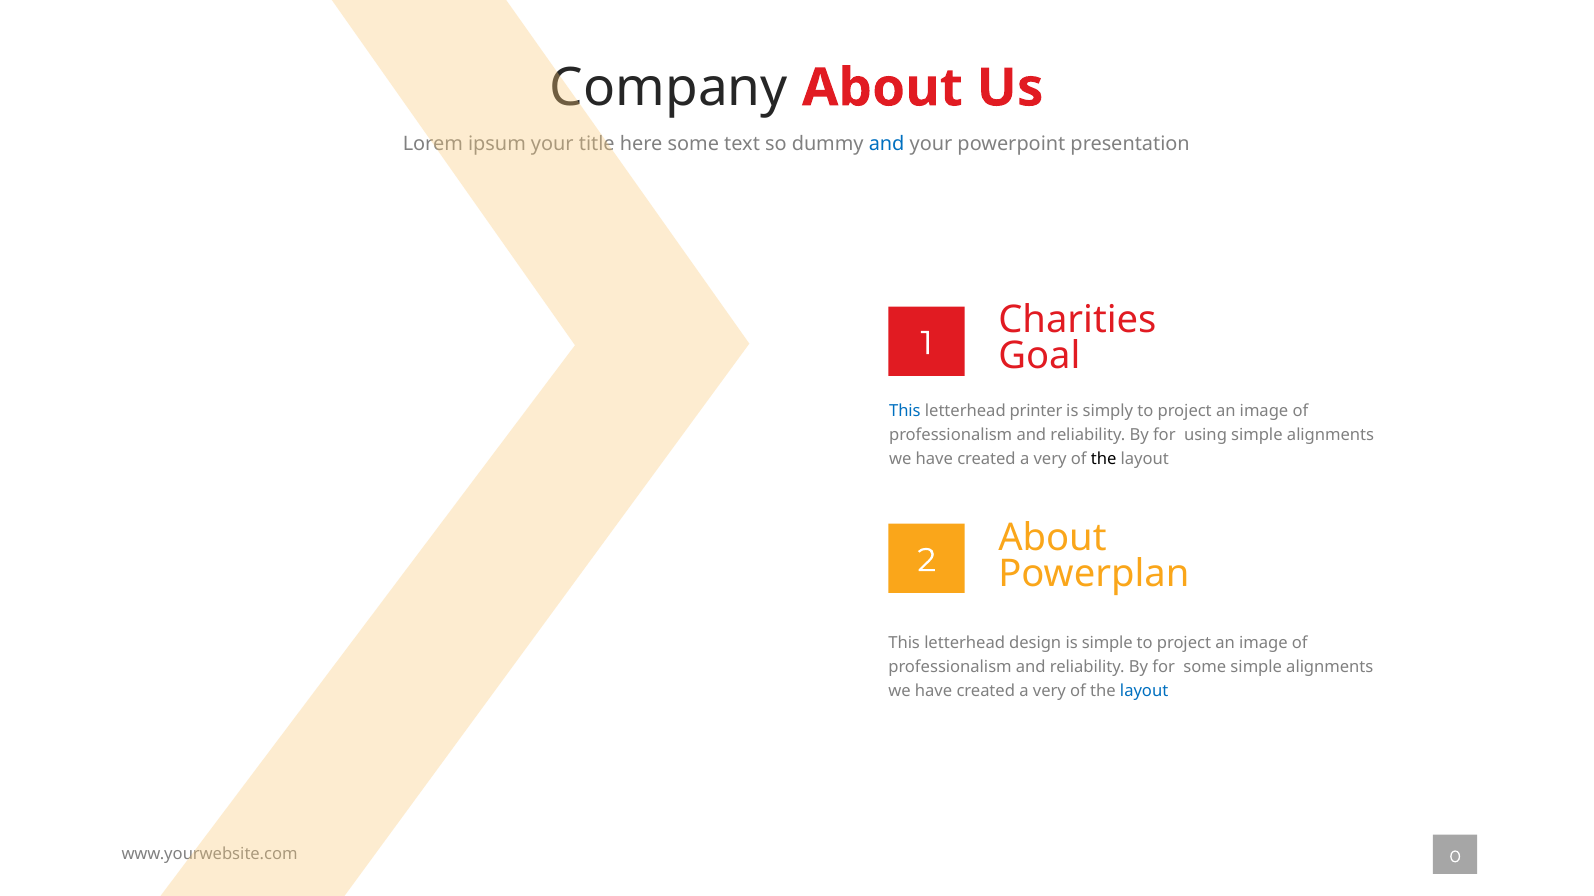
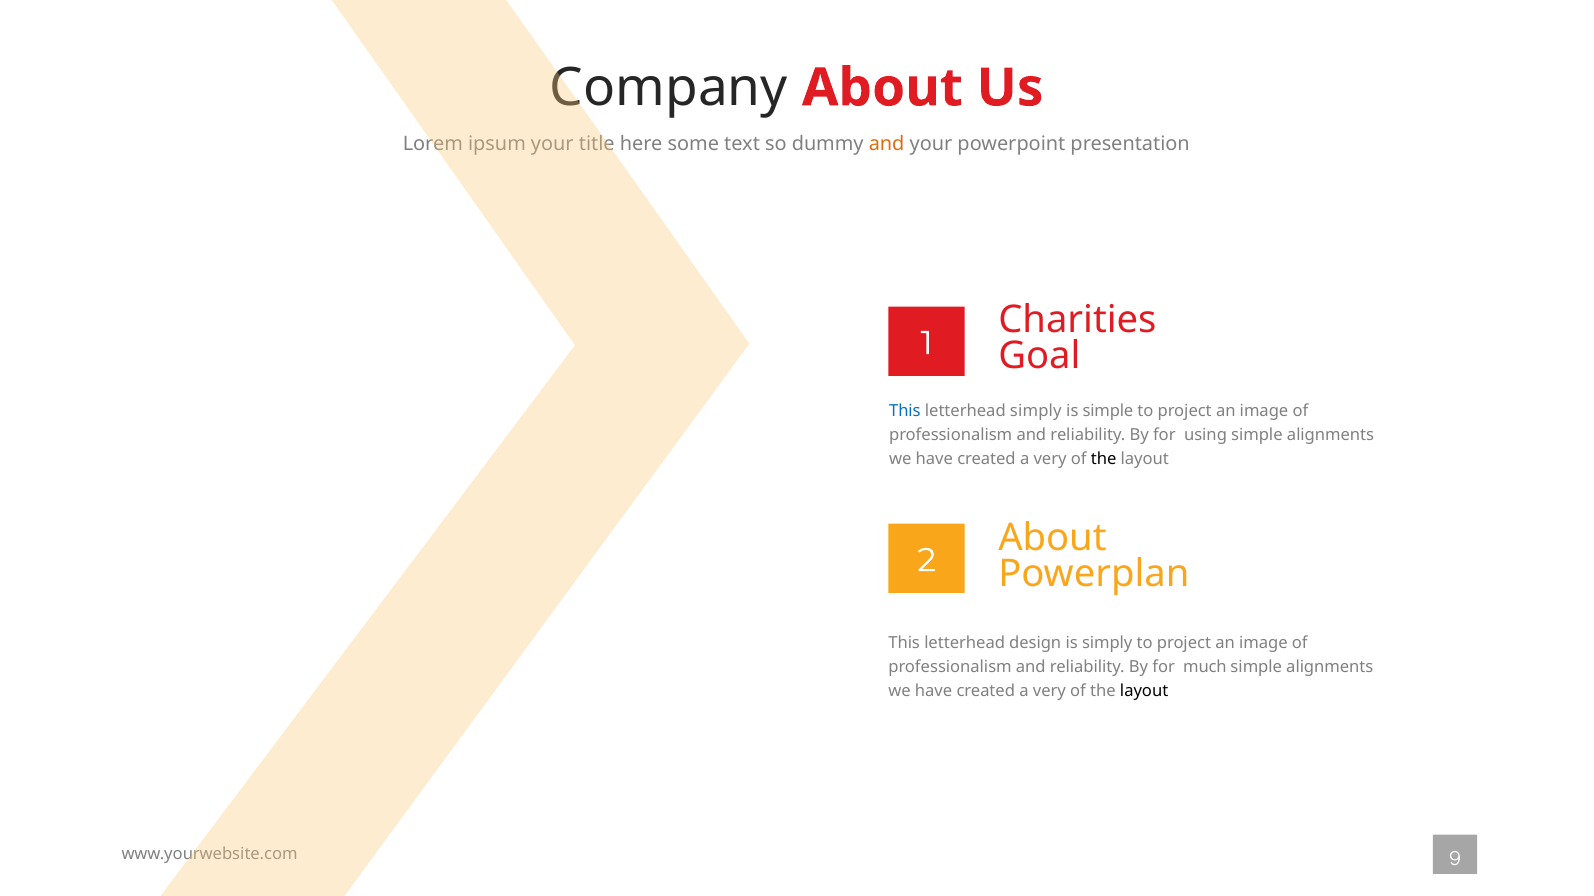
and at (887, 144) colour: blue -> orange
letterhead printer: printer -> simply
is simply: simply -> simple
is simple: simple -> simply
for some: some -> much
layout at (1144, 691) colour: blue -> black
0: 0 -> 9
